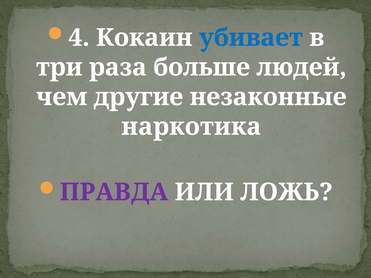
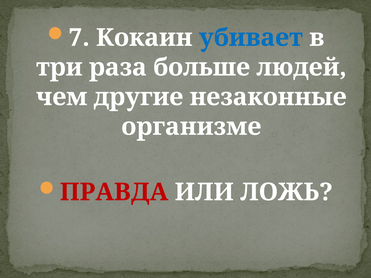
4: 4 -> 7
наркотика: наркотика -> организме
ПРАВДА colour: purple -> red
